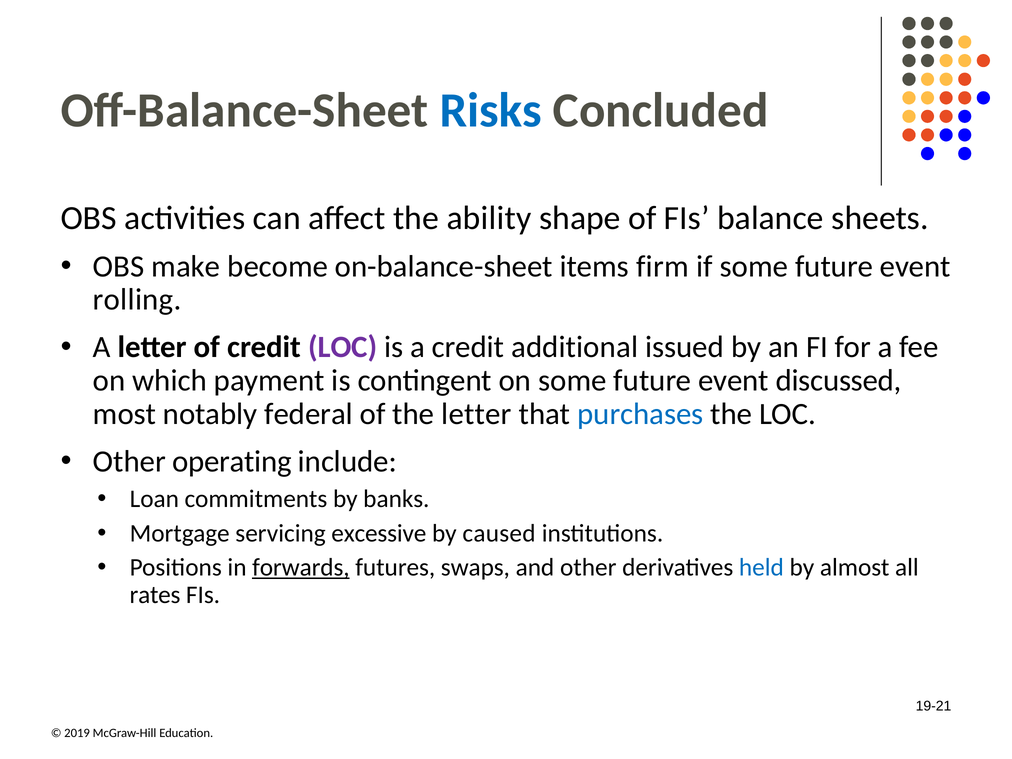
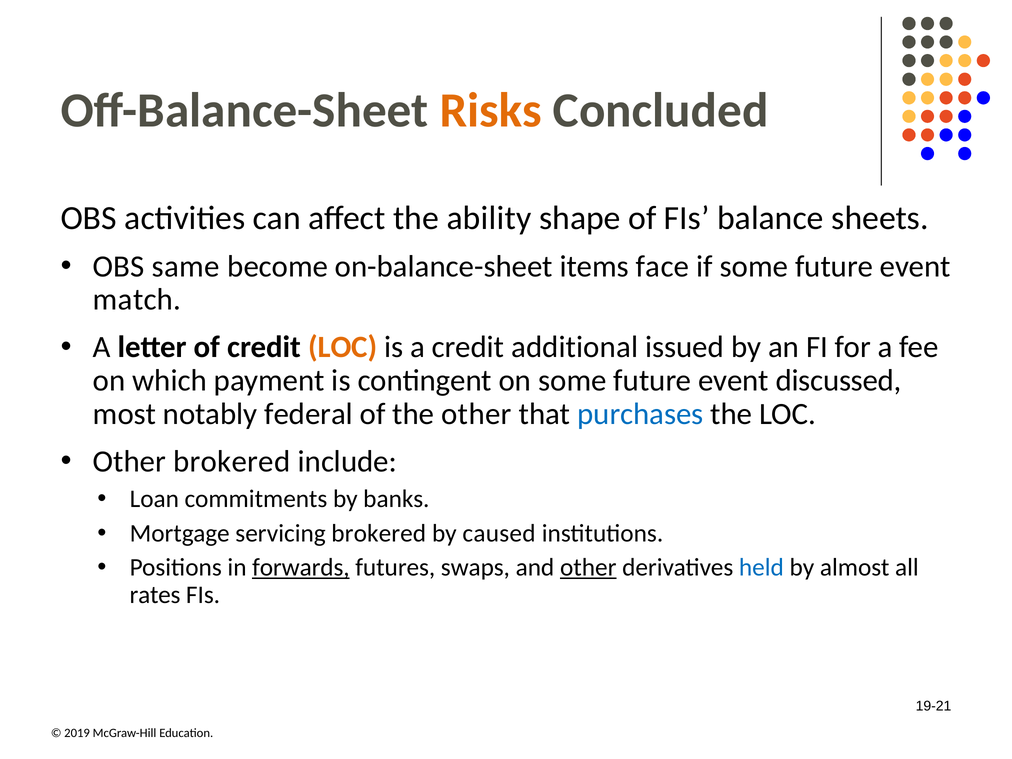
Risks colour: blue -> orange
make: make -> same
firm: firm -> face
rolling: rolling -> match
LOC at (343, 347) colour: purple -> orange
the letter: letter -> other
Other operating: operating -> brokered
servicing excessive: excessive -> brokered
other at (588, 568) underline: none -> present
